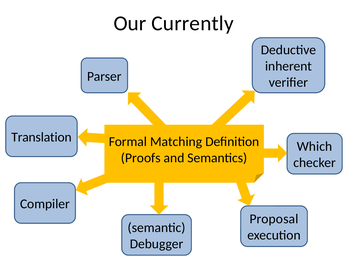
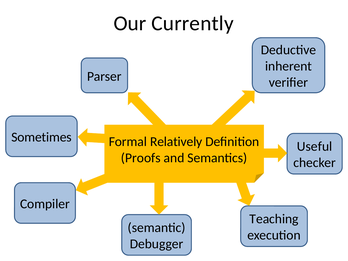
Translation: Translation -> Sometimes
Matching: Matching -> Relatively
Which: Which -> Useful
Proposal: Proposal -> Teaching
